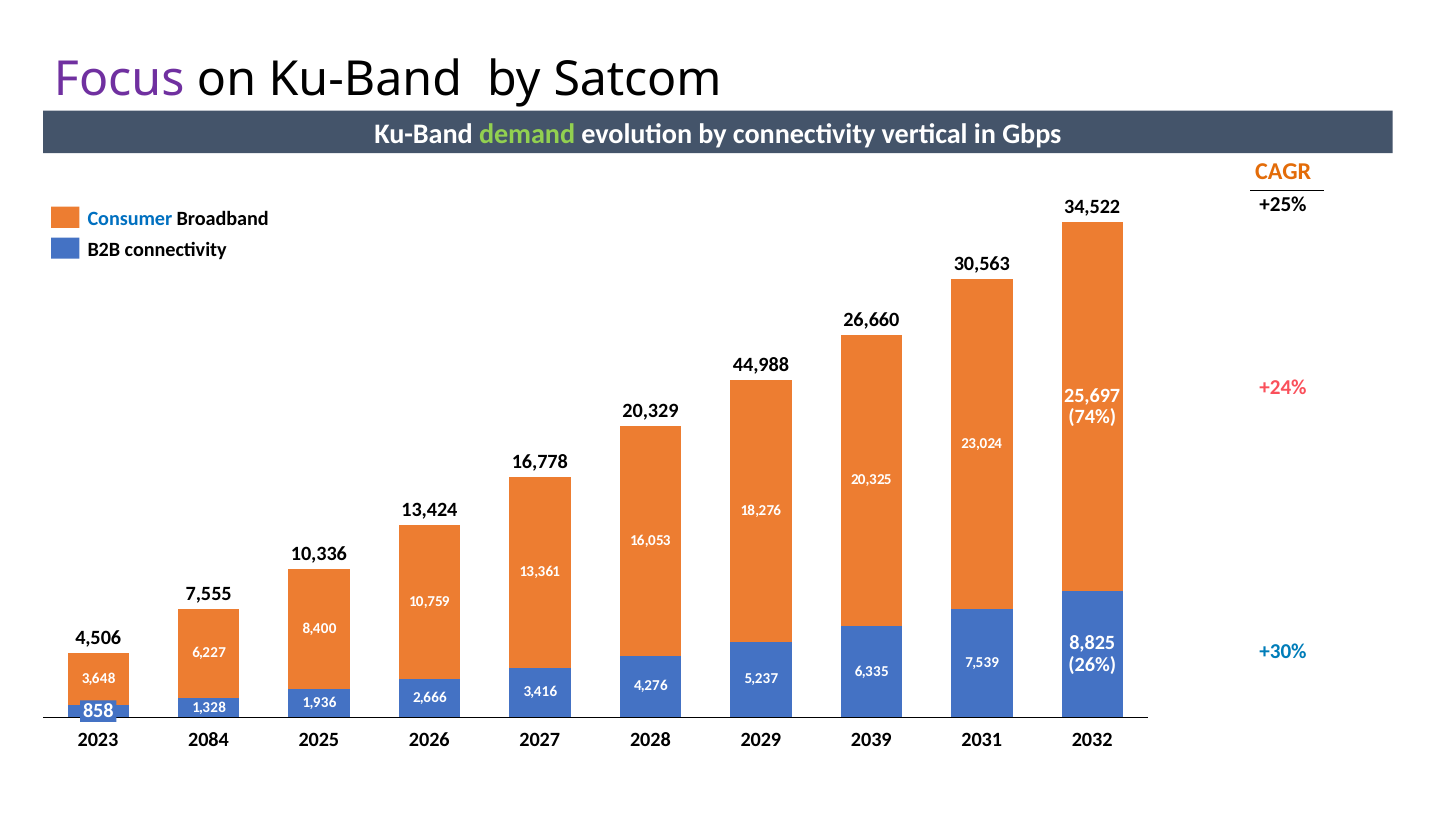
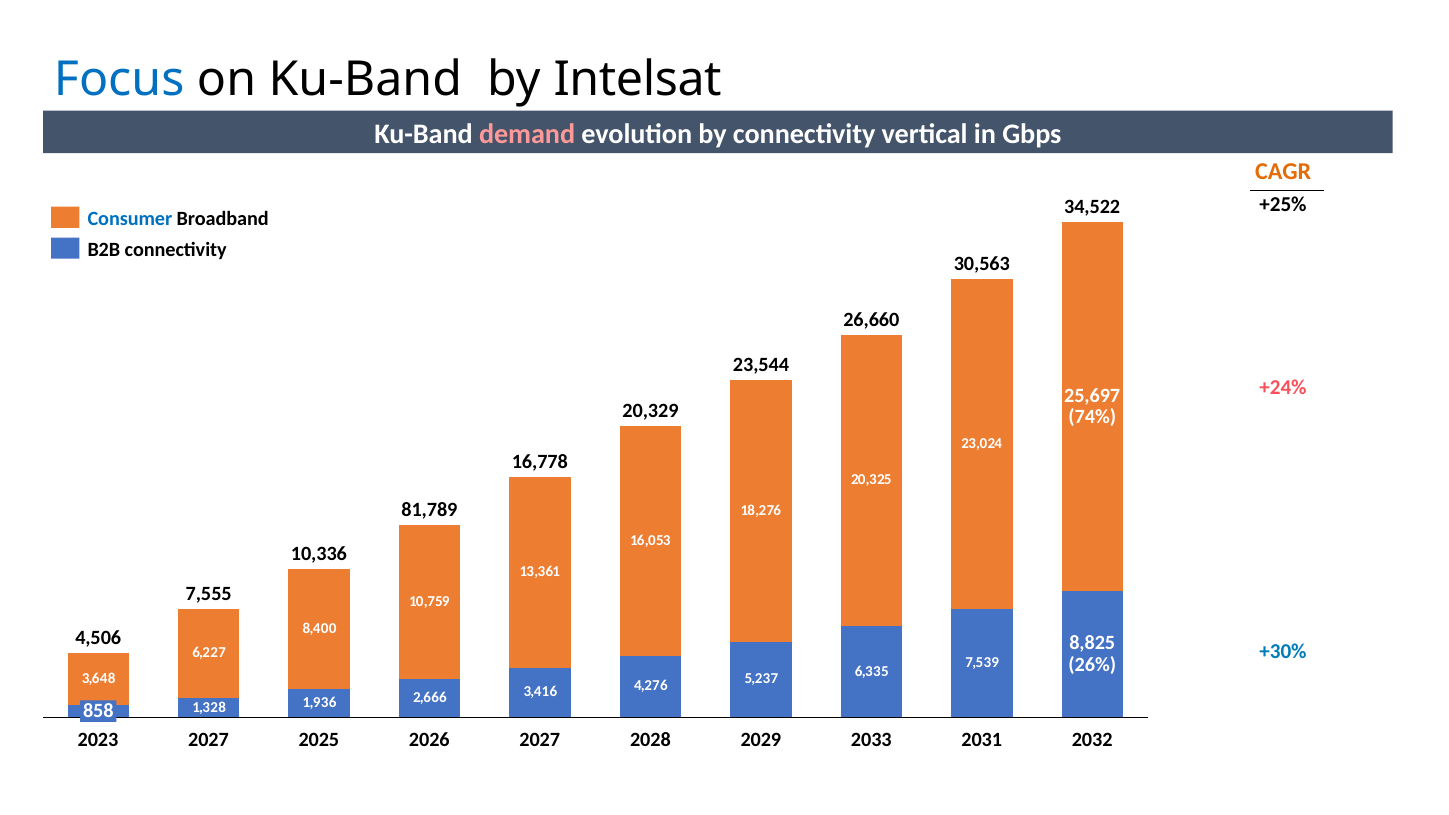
Focus colour: purple -> blue
Satcom: Satcom -> Intelsat
demand colour: light green -> pink
44,988: 44,988 -> 23,544
13,424: 13,424 -> 81,789
2023 2084: 2084 -> 2027
2039: 2039 -> 2033
